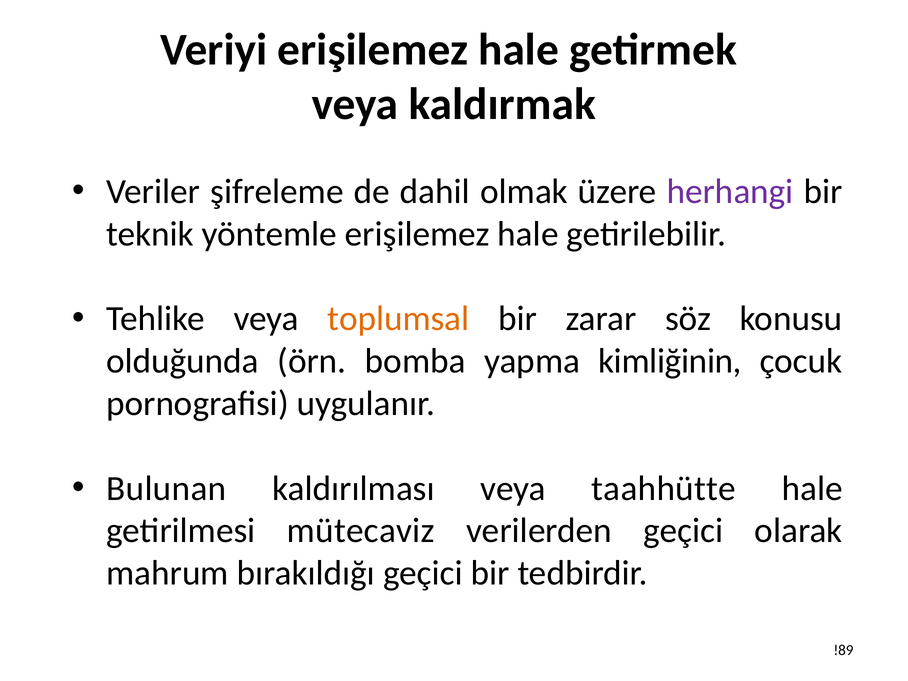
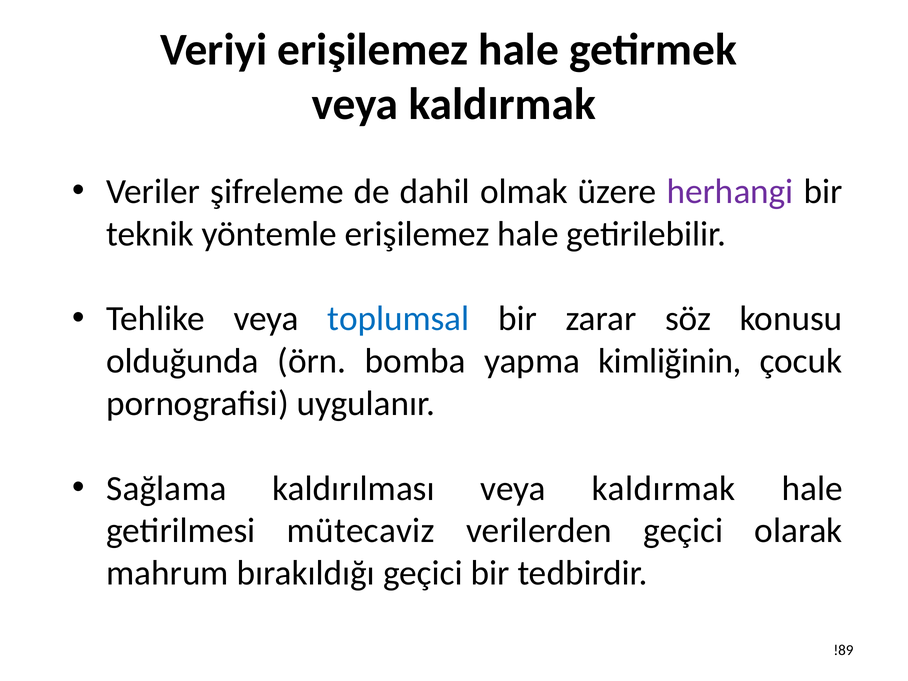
toplumsal colour: orange -> blue
Bulunan: Bulunan -> Sağlama
kaldırılması veya taahhütte: taahhütte -> kaldırmak
